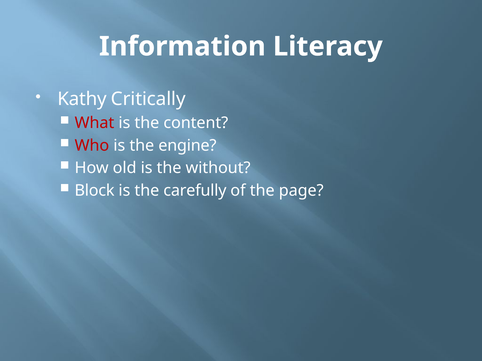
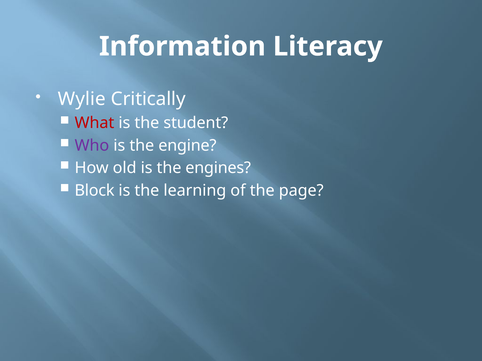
Kathy: Kathy -> Wylie
content: content -> student
Who colour: red -> purple
without: without -> engines
carefully: carefully -> learning
